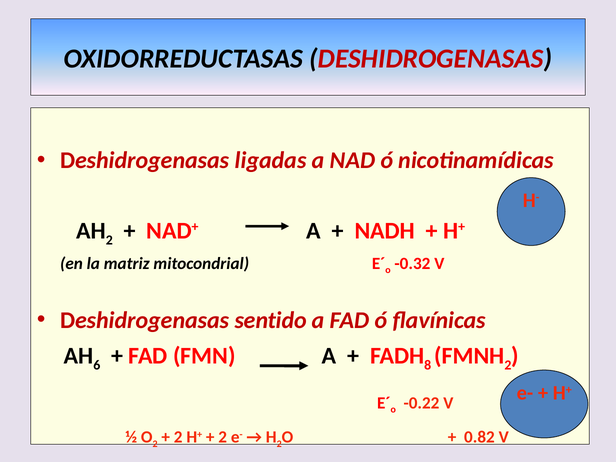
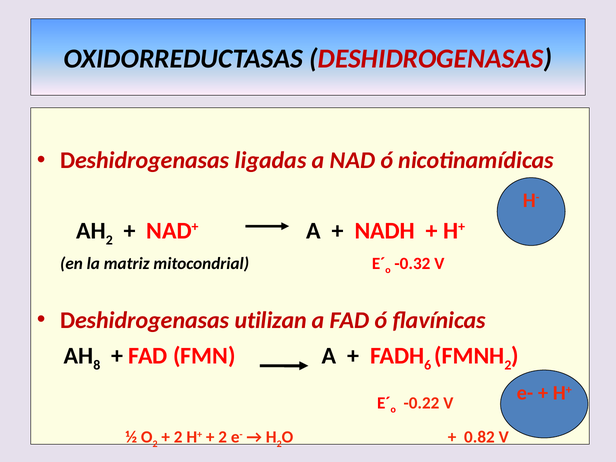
sentido: sentido -> utilizan
6: 6 -> 8
8: 8 -> 6
